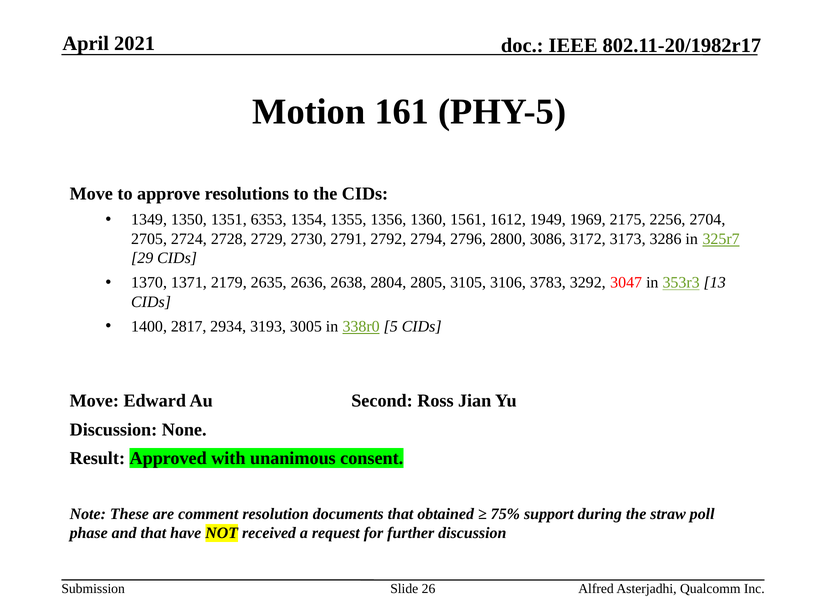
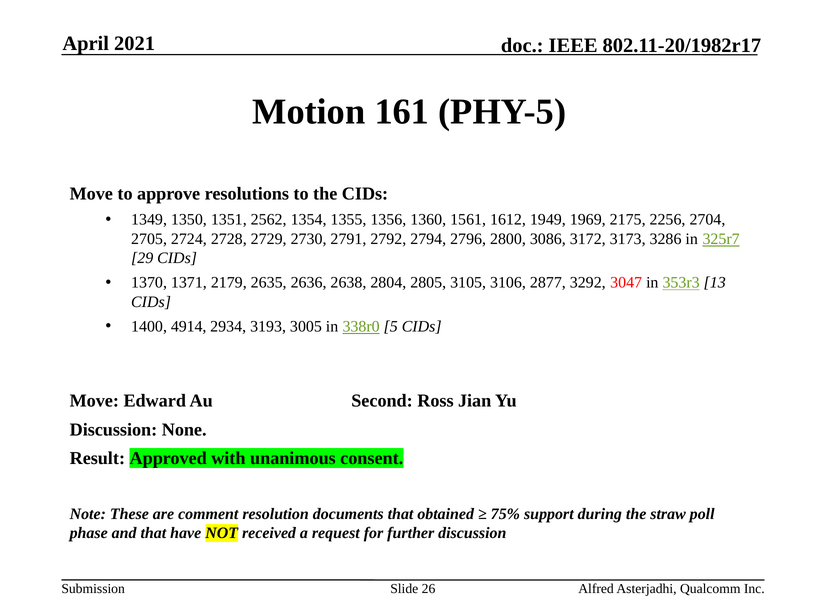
6353: 6353 -> 2562
3783: 3783 -> 2877
2817: 2817 -> 4914
